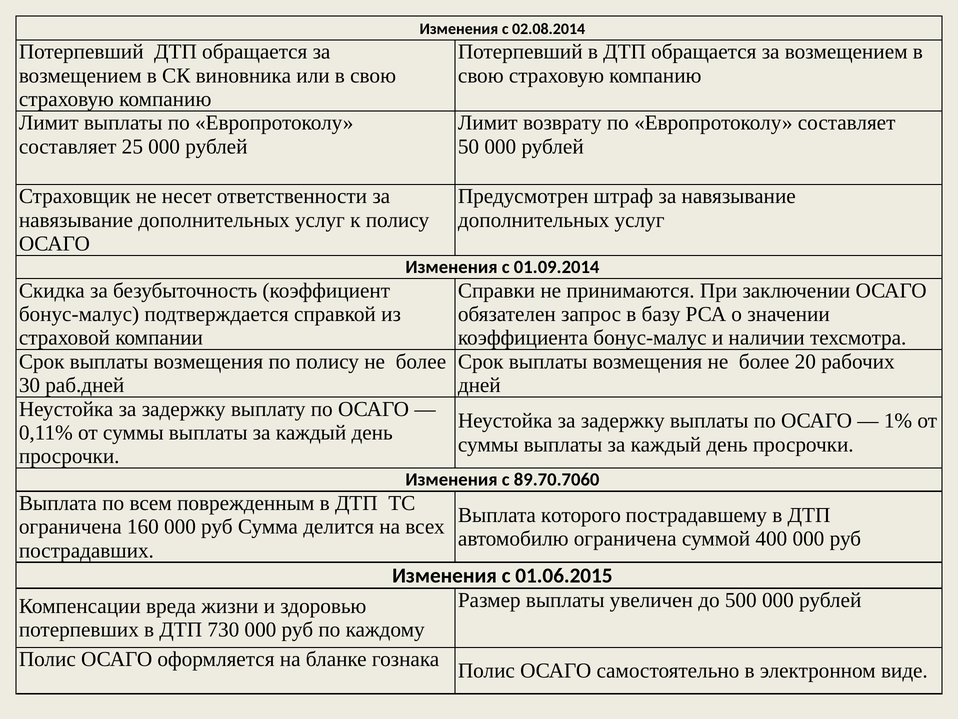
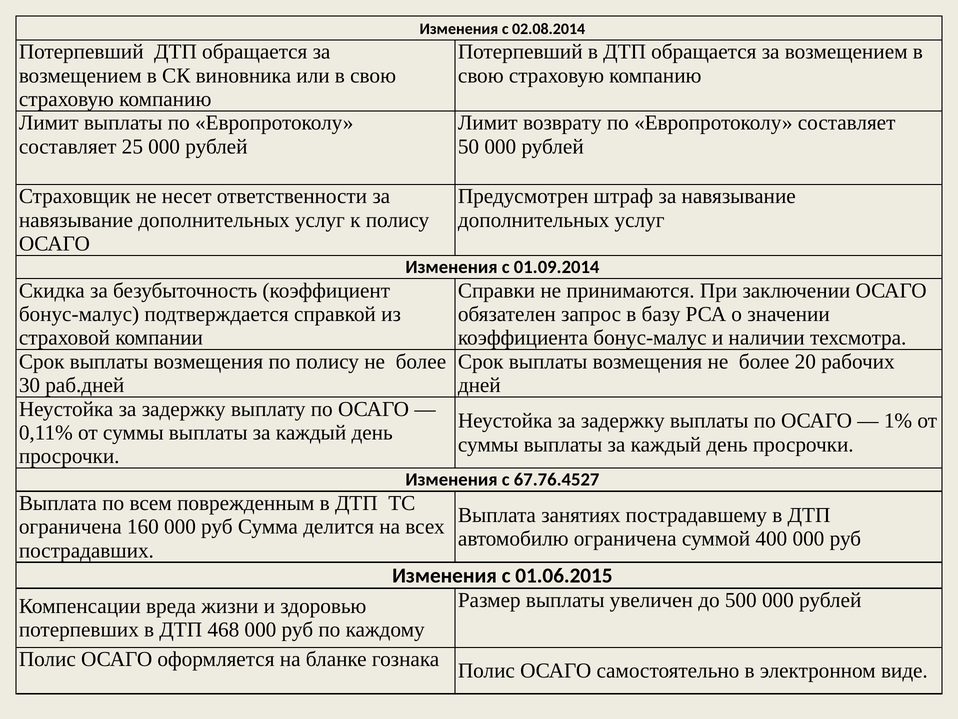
89.70.7060: 89.70.7060 -> 67.76.4527
которого: которого -> занятиях
730: 730 -> 468
